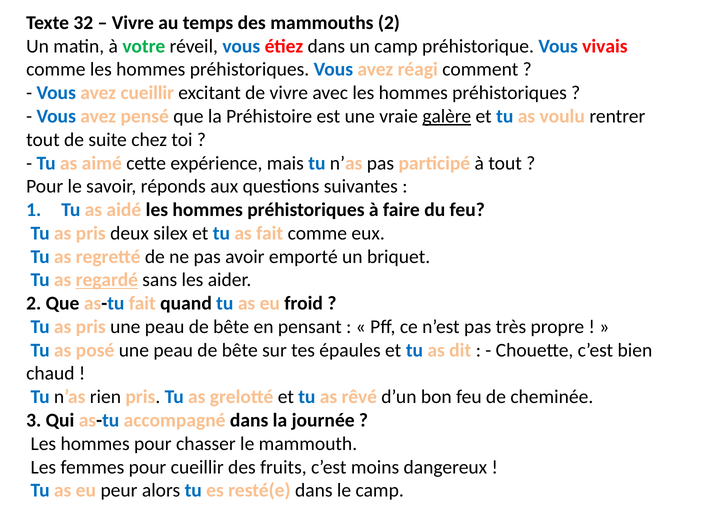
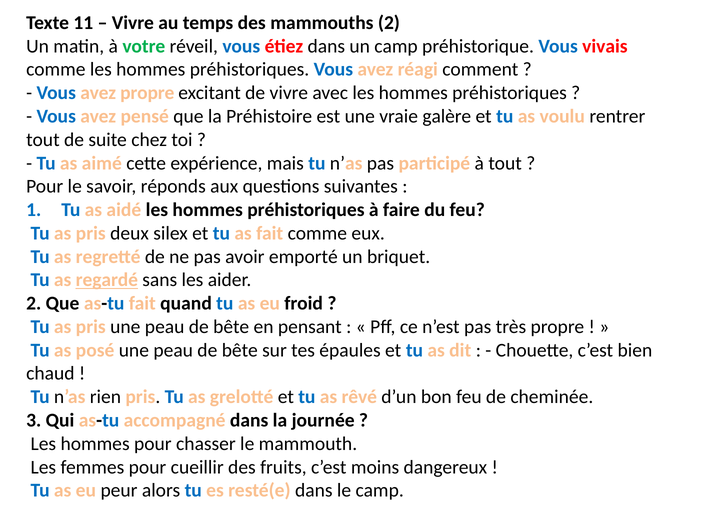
32: 32 -> 11
avez cueillir: cueillir -> propre
galère underline: present -> none
